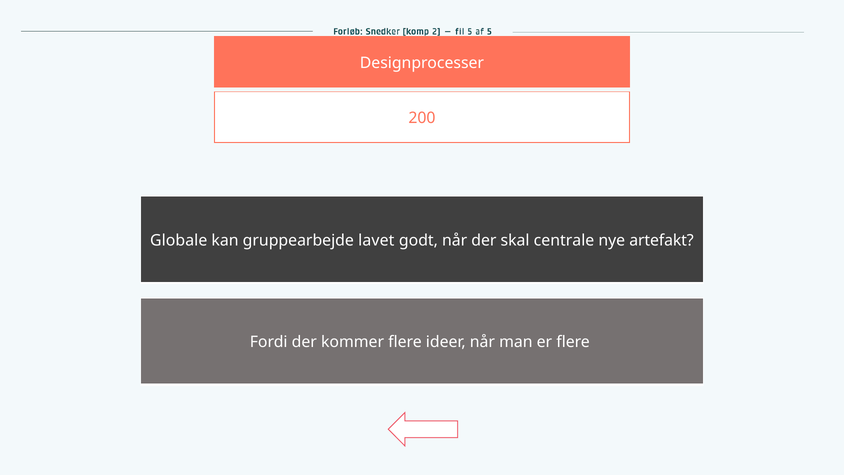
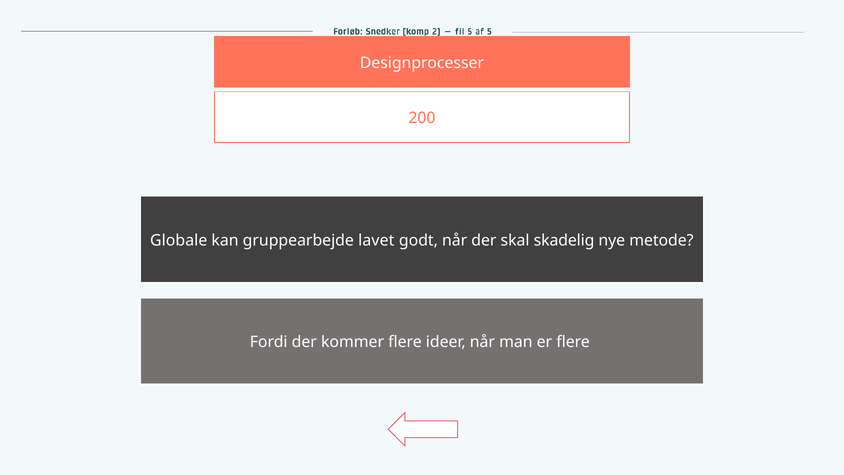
centrale: centrale -> skadelig
artefakt: artefakt -> metode
